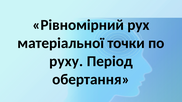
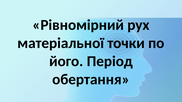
руху: руху -> його
